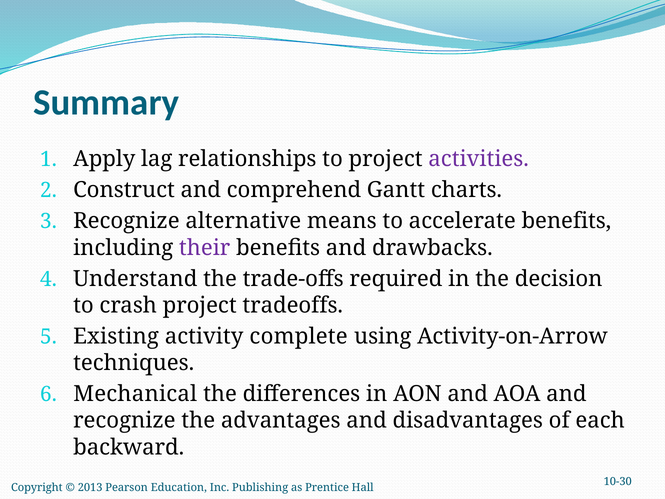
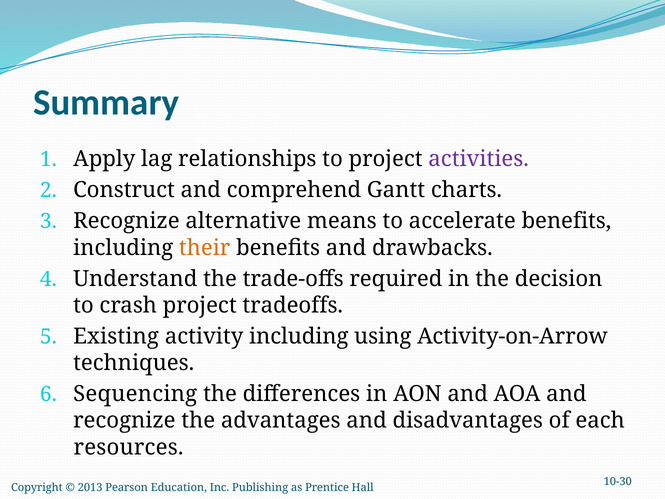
their colour: purple -> orange
activity complete: complete -> including
Mechanical: Mechanical -> Sequencing
backward: backward -> resources
